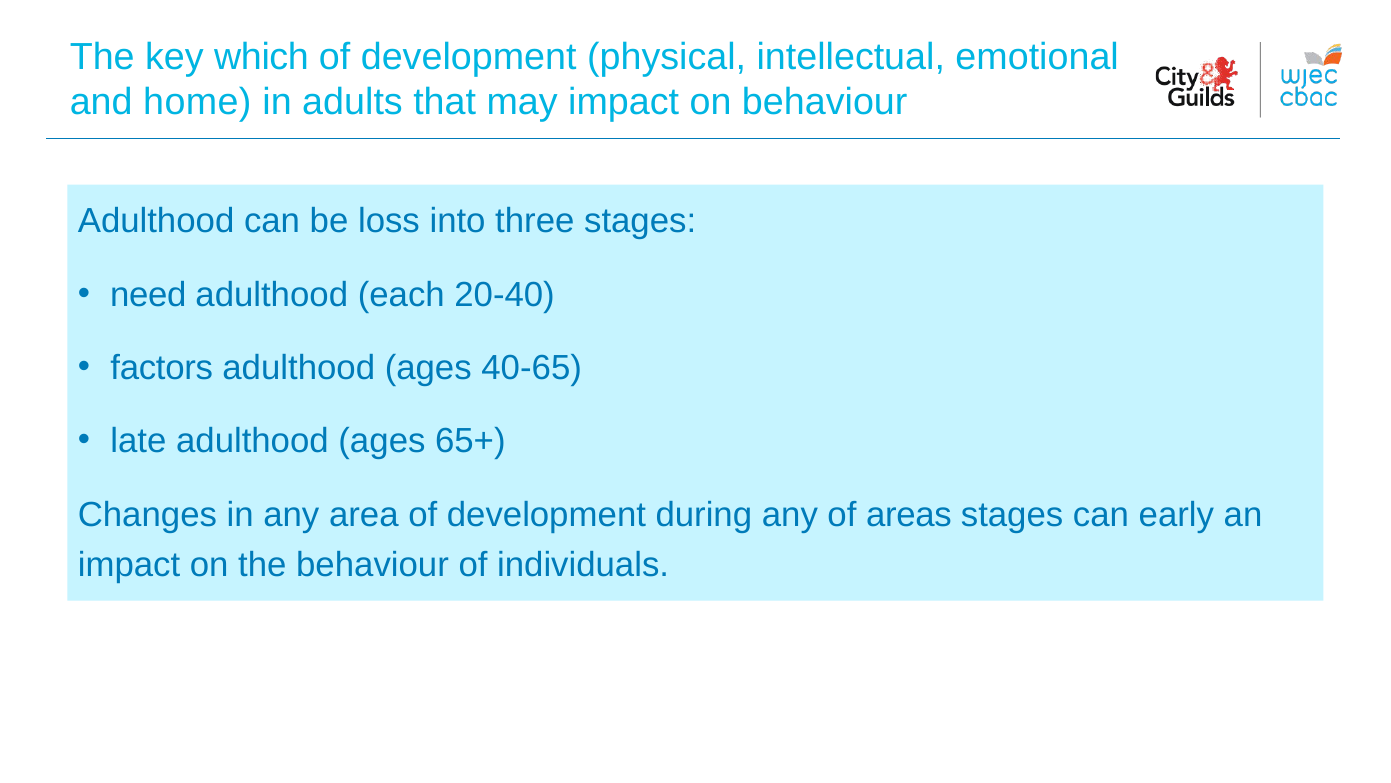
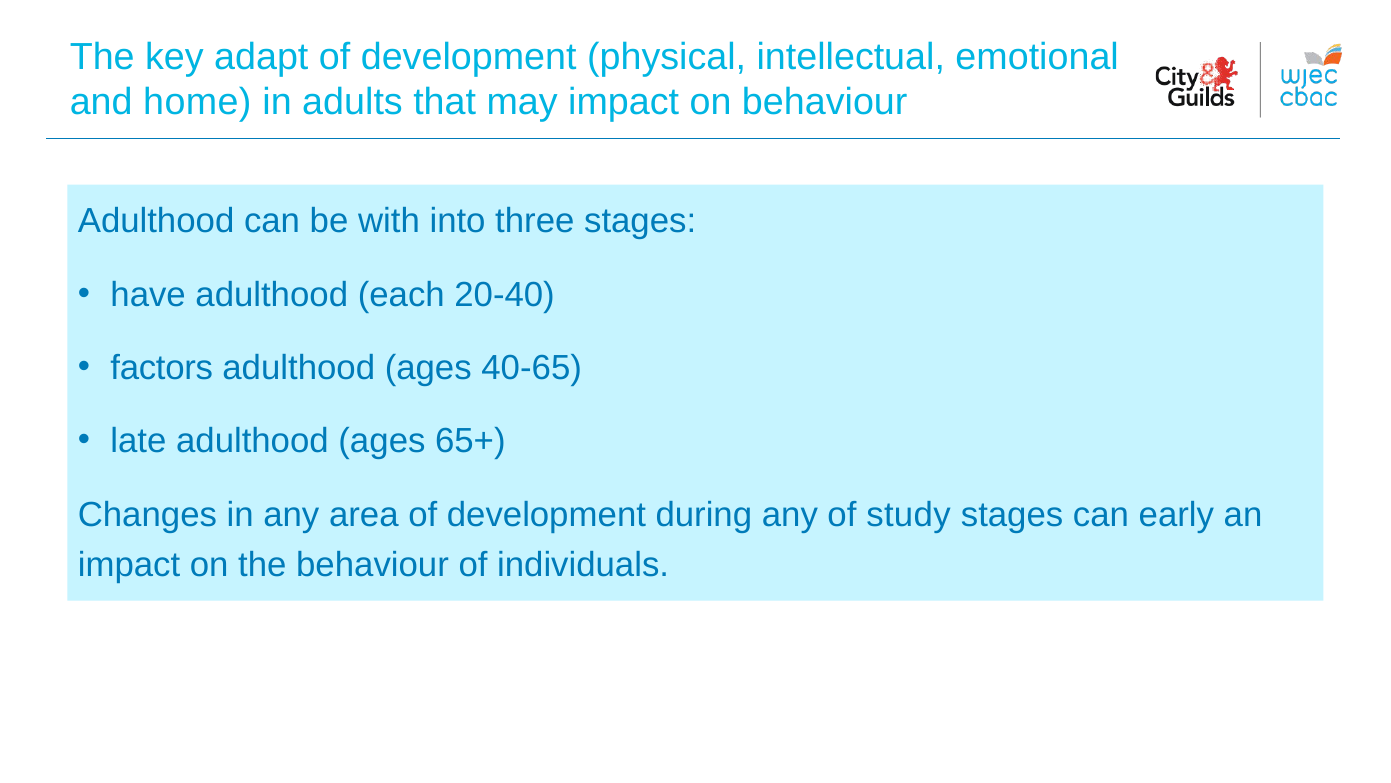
which: which -> adapt
loss: loss -> with
need: need -> have
areas: areas -> study
